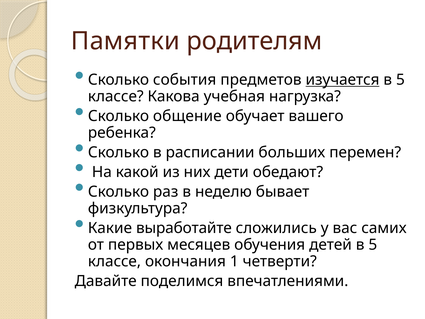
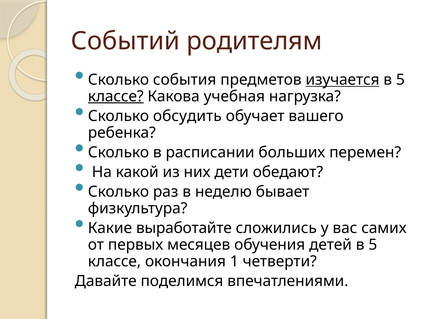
Памятки: Памятки -> Событий
классе at (116, 96) underline: none -> present
общение: общение -> обсудить
